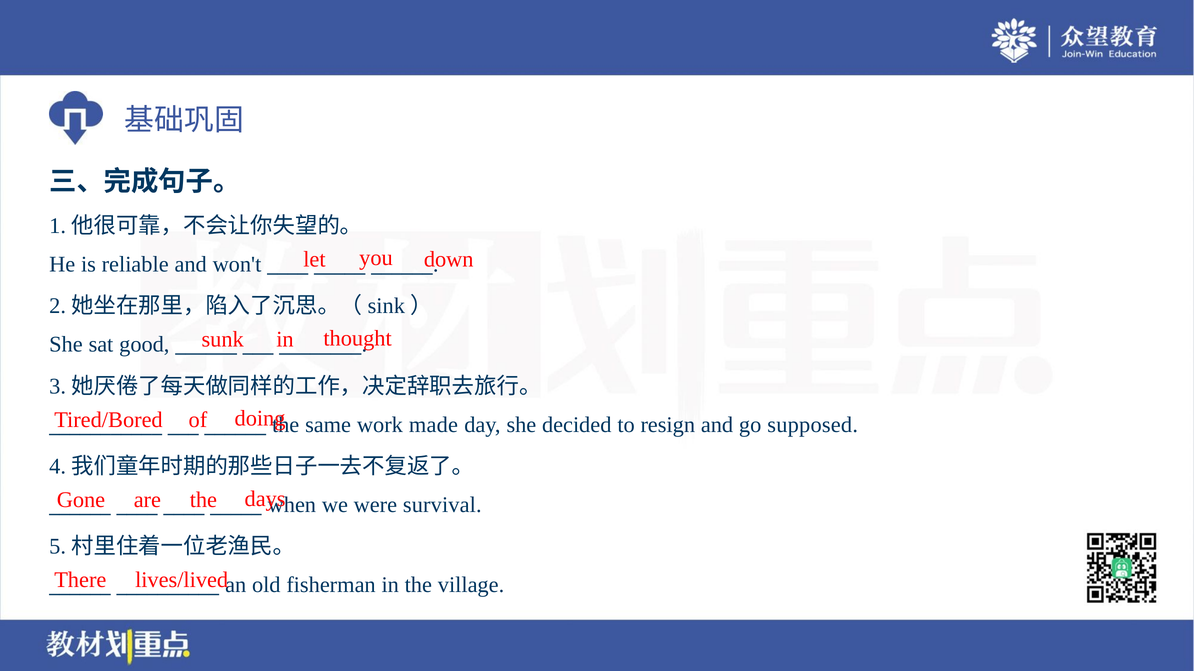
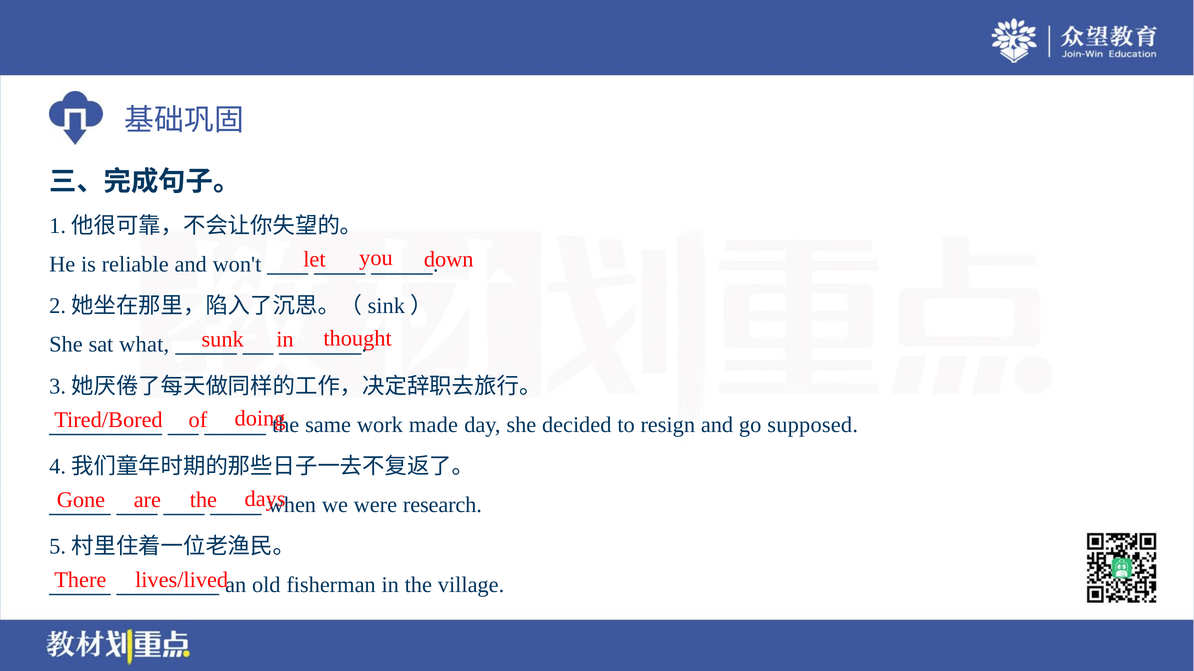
good: good -> what
survival: survival -> research
